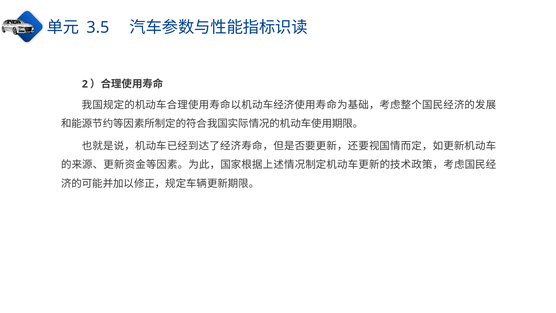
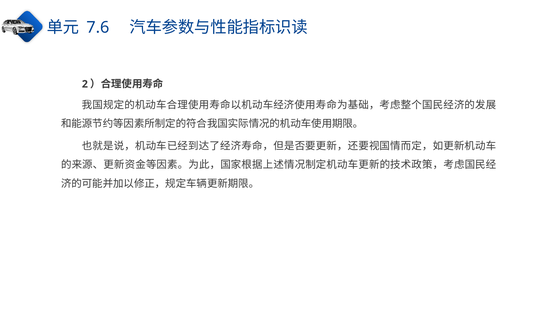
3.5: 3.5 -> 7.6
